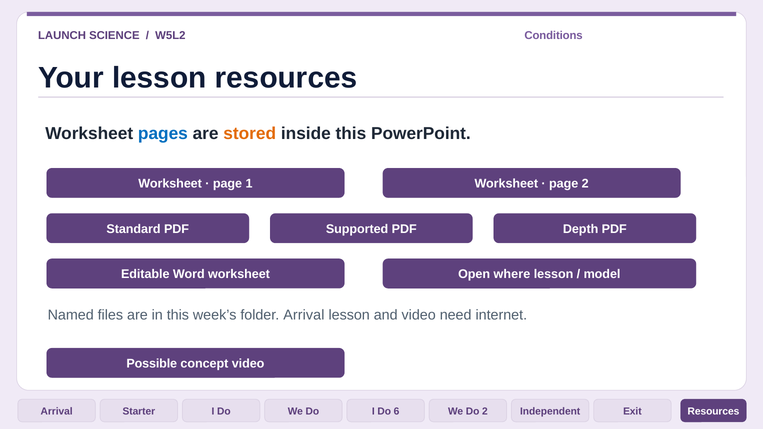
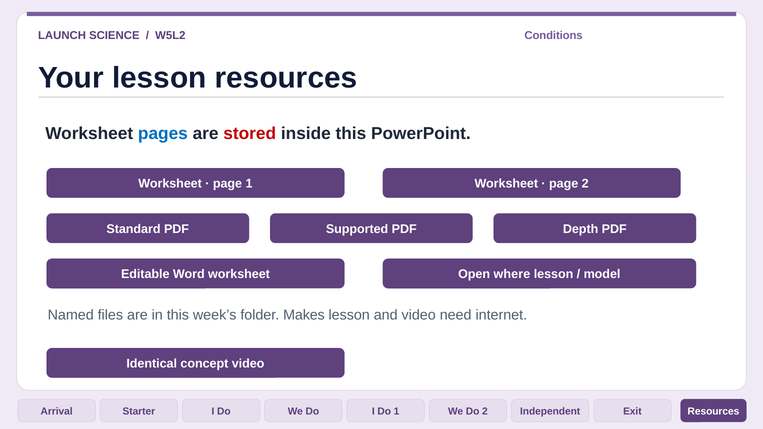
stored colour: orange -> red
folder Arrival: Arrival -> Makes
Possible: Possible -> Identical
Do 6: 6 -> 1
